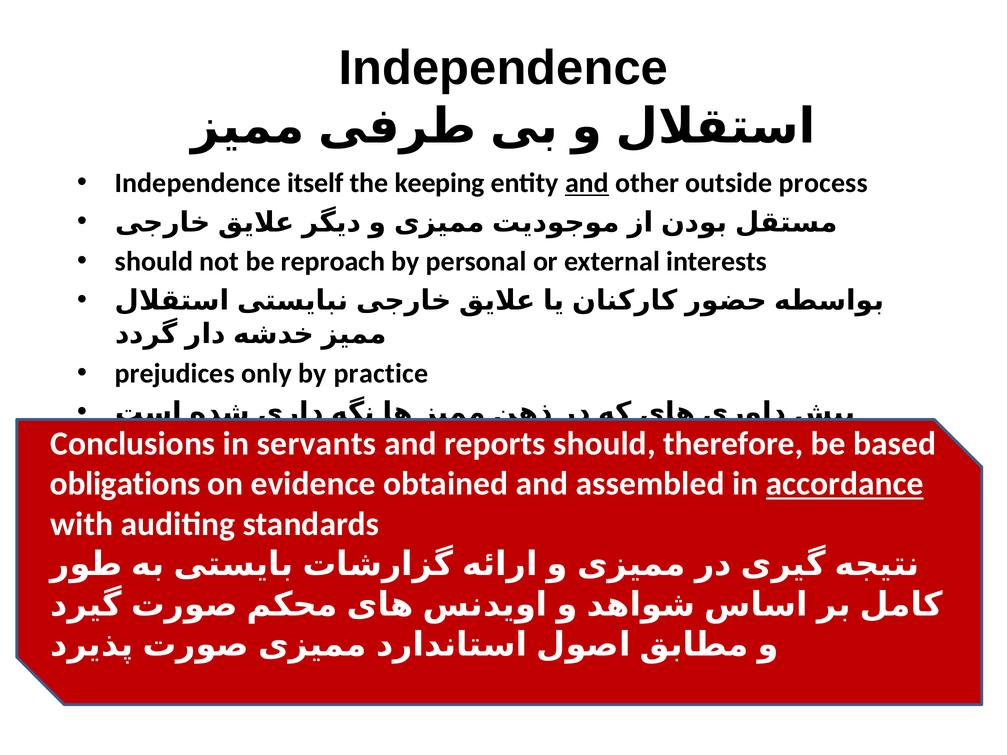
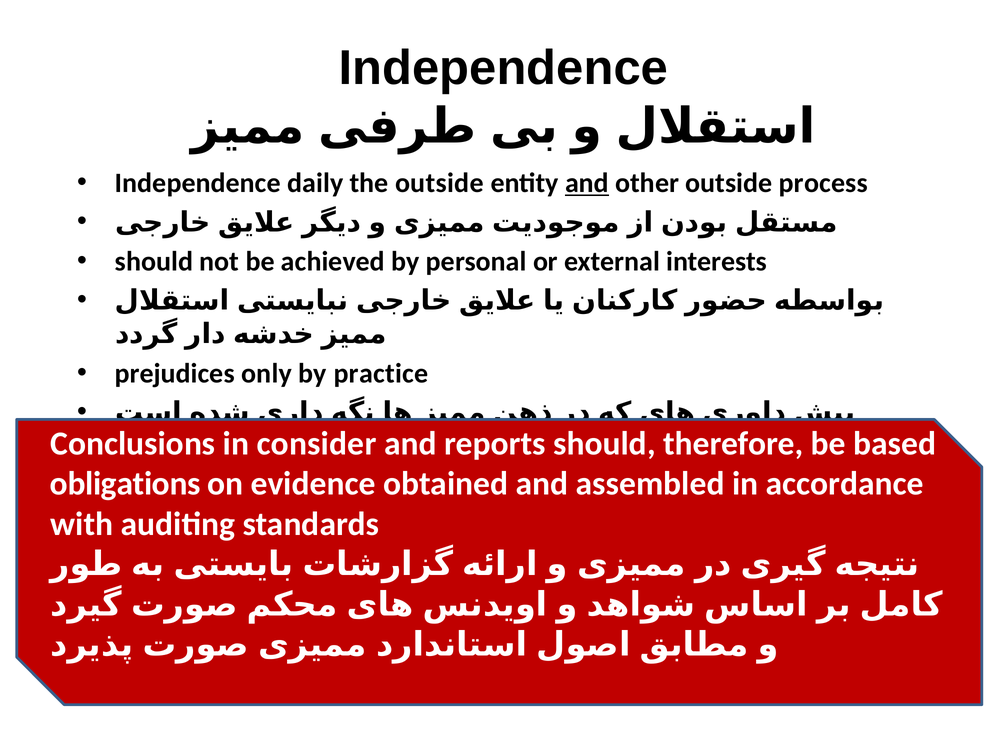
itself: itself -> daily
the keeping: keeping -> outside
reproach: reproach -> achieved
servants: servants -> consider
accordance underline: present -> none
